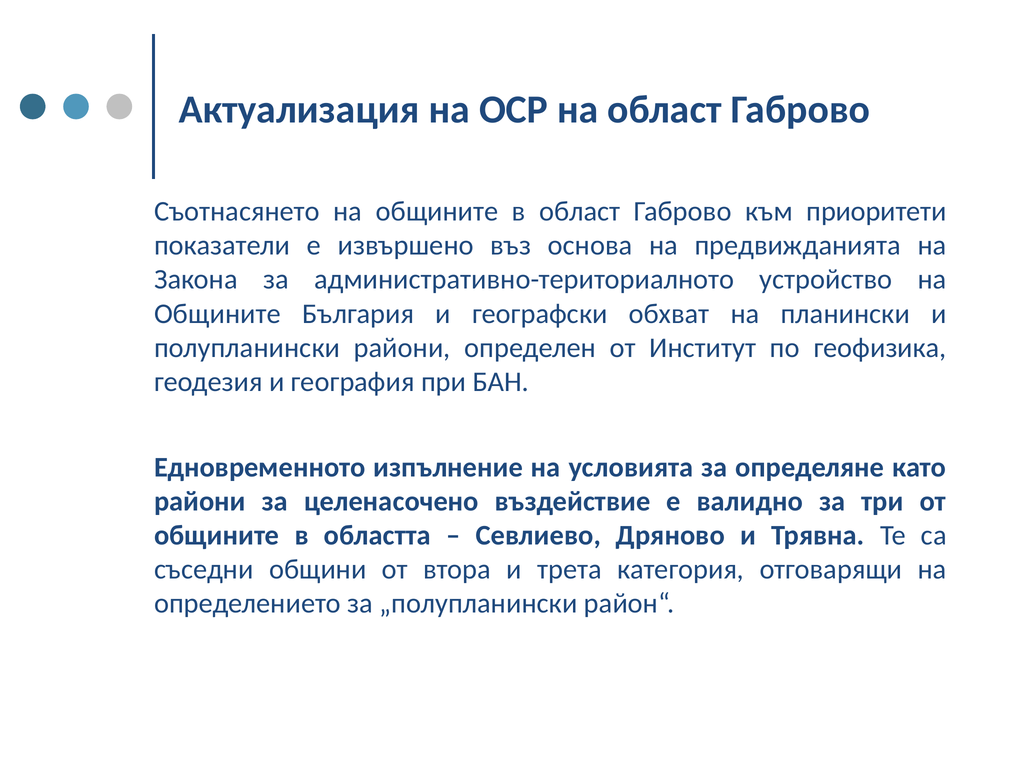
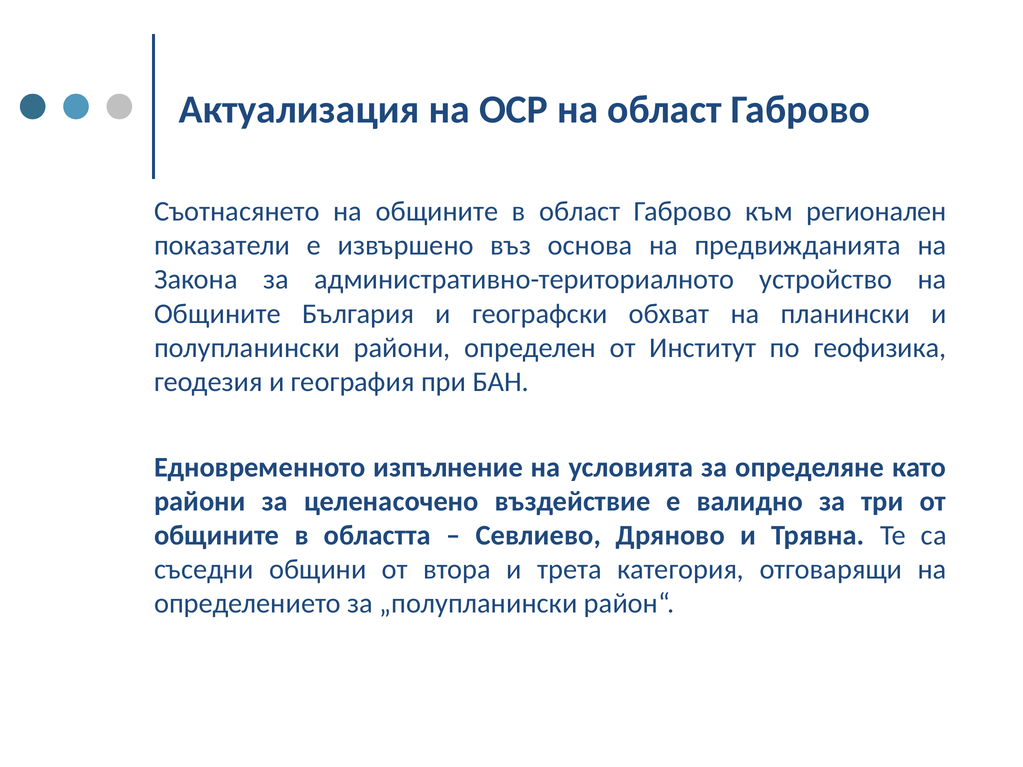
приоритети: приоритети -> регионален
